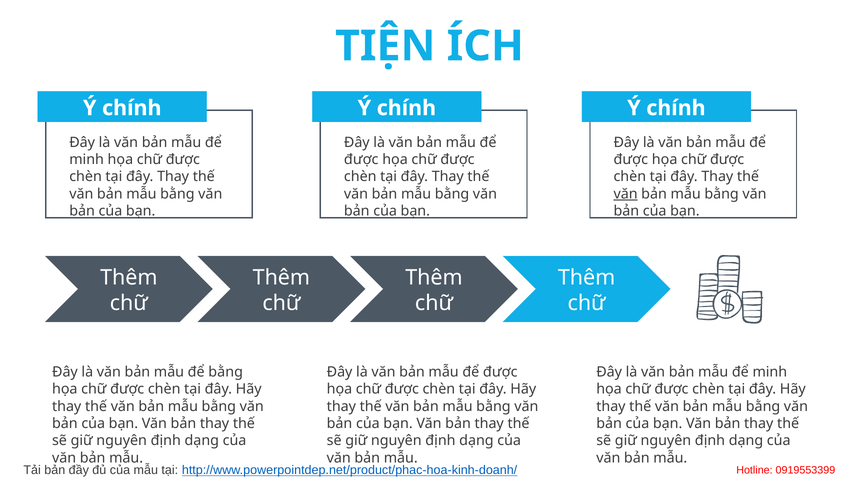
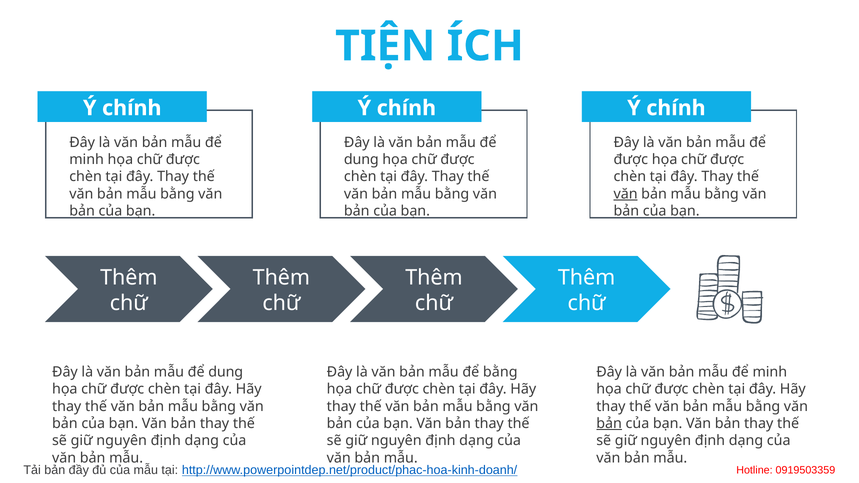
được at (361, 160): được -> dung
bằng at (226, 372): bằng -> dung
được at (500, 372): được -> bằng
bản at (609, 424) underline: none -> present
0919553399: 0919553399 -> 0919503359
